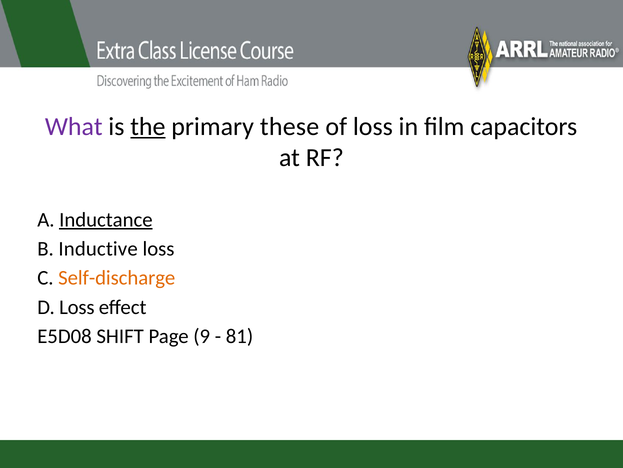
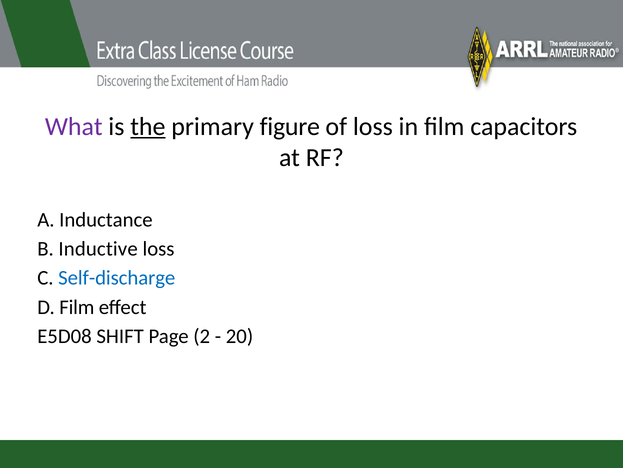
these: these -> figure
Inductance underline: present -> none
Self-discharge colour: orange -> blue
D Loss: Loss -> Film
9: 9 -> 2
81: 81 -> 20
